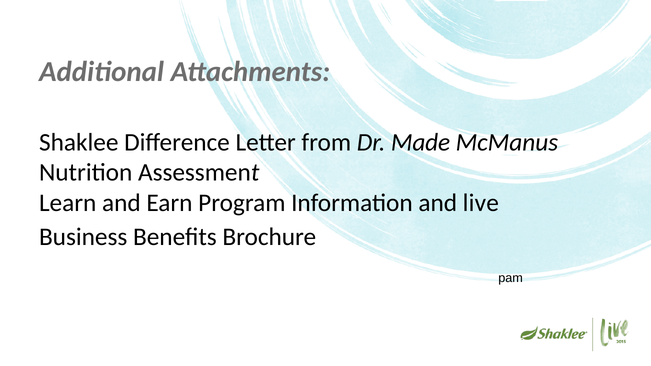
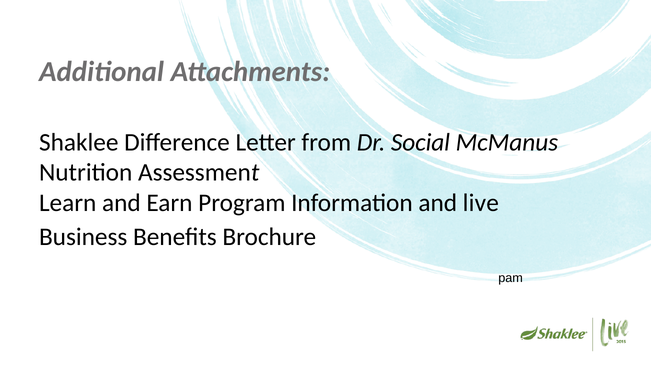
Made: Made -> Social
